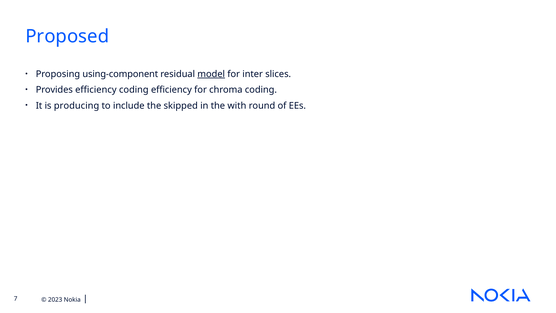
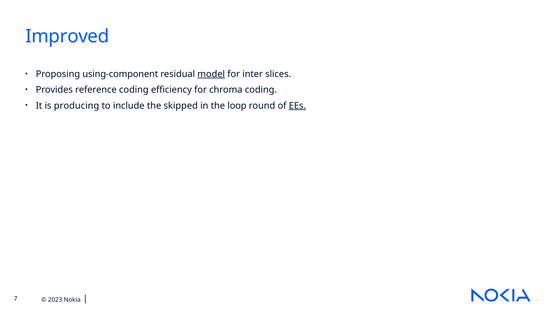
Proposed: Proposed -> Improved
Provides efficiency: efficiency -> reference
with: with -> loop
EEs underline: none -> present
